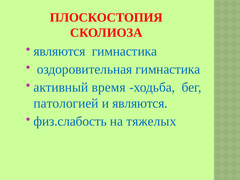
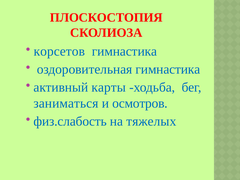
являются at (59, 51): являются -> корсетов
время: время -> карты
патологией: патологией -> заниматься
и являются: являются -> осмотров
